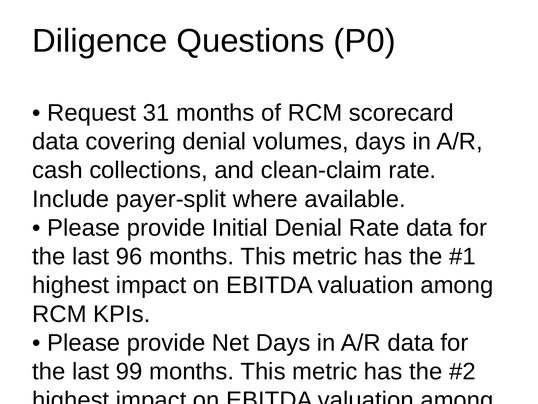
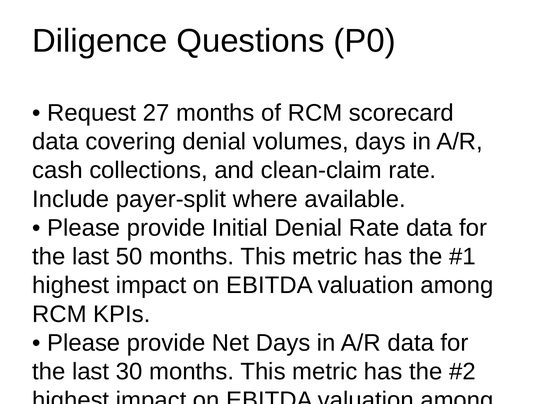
31: 31 -> 27
96: 96 -> 50
99: 99 -> 30
